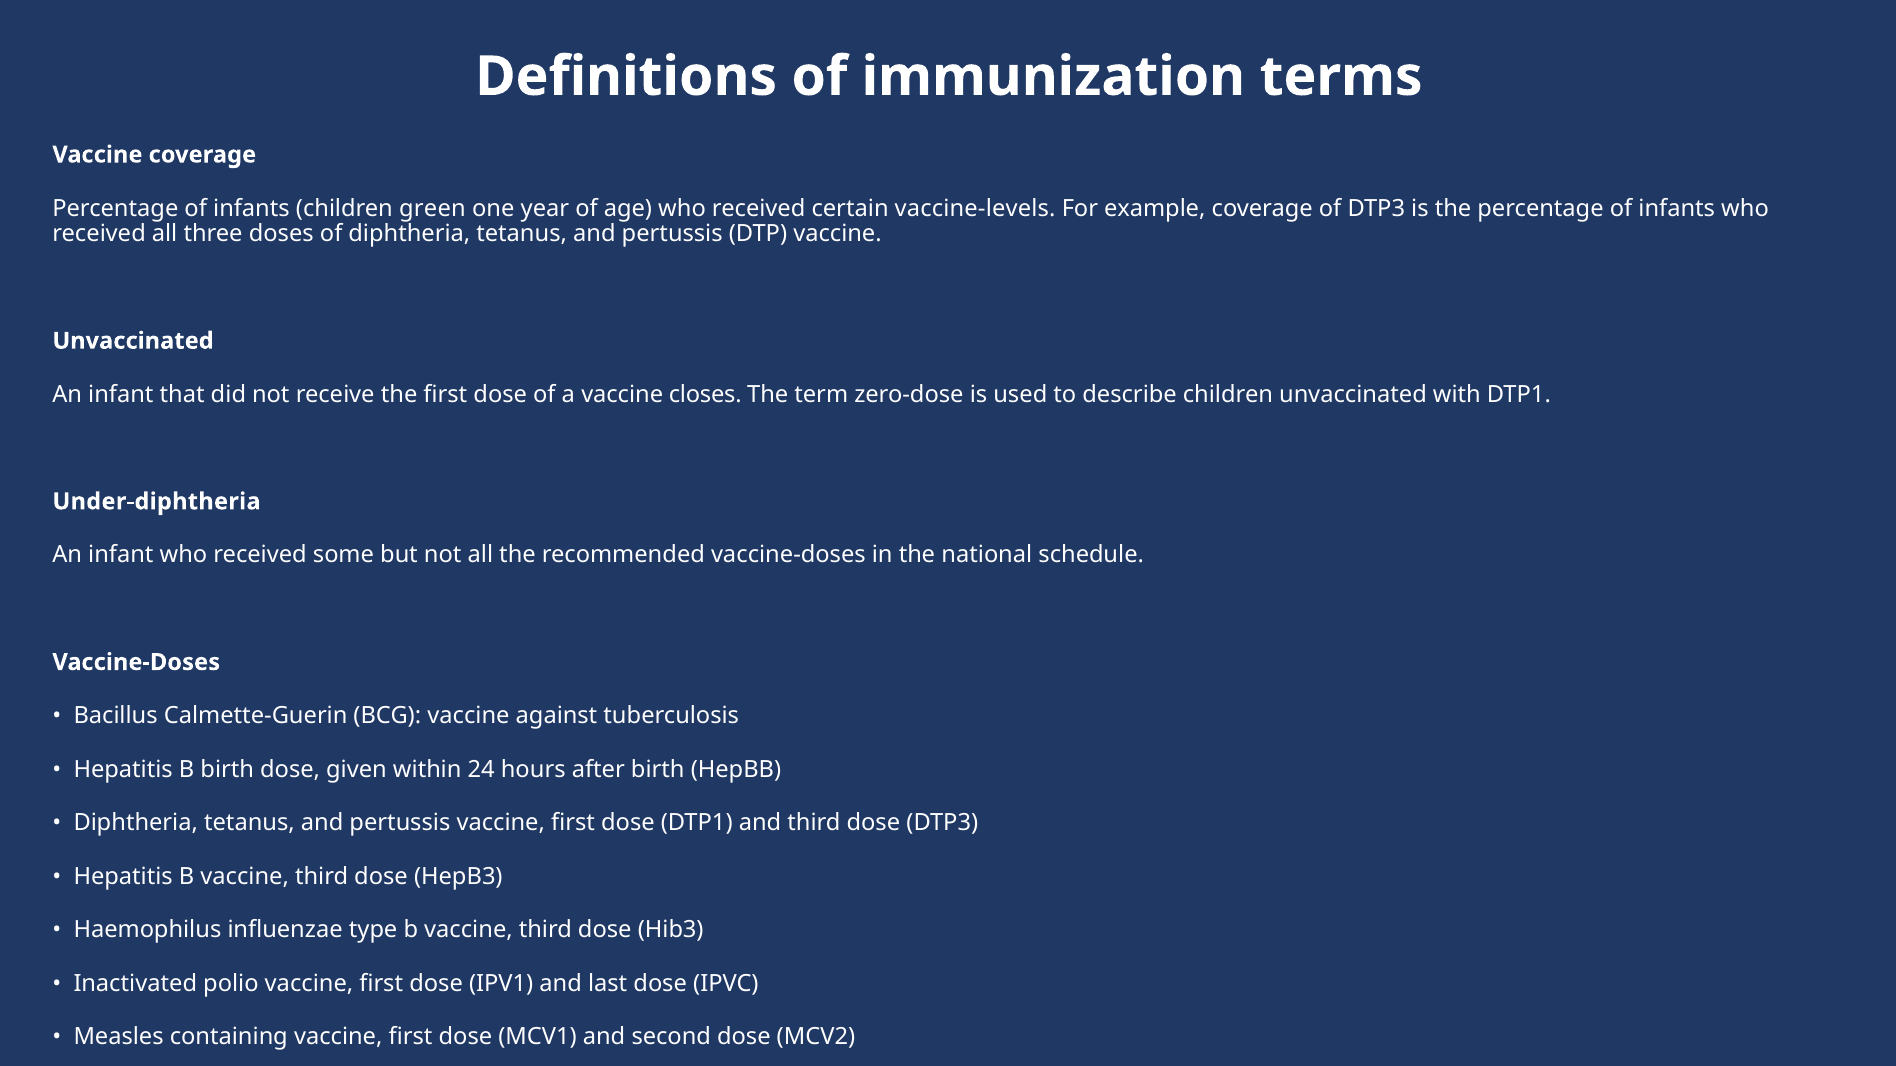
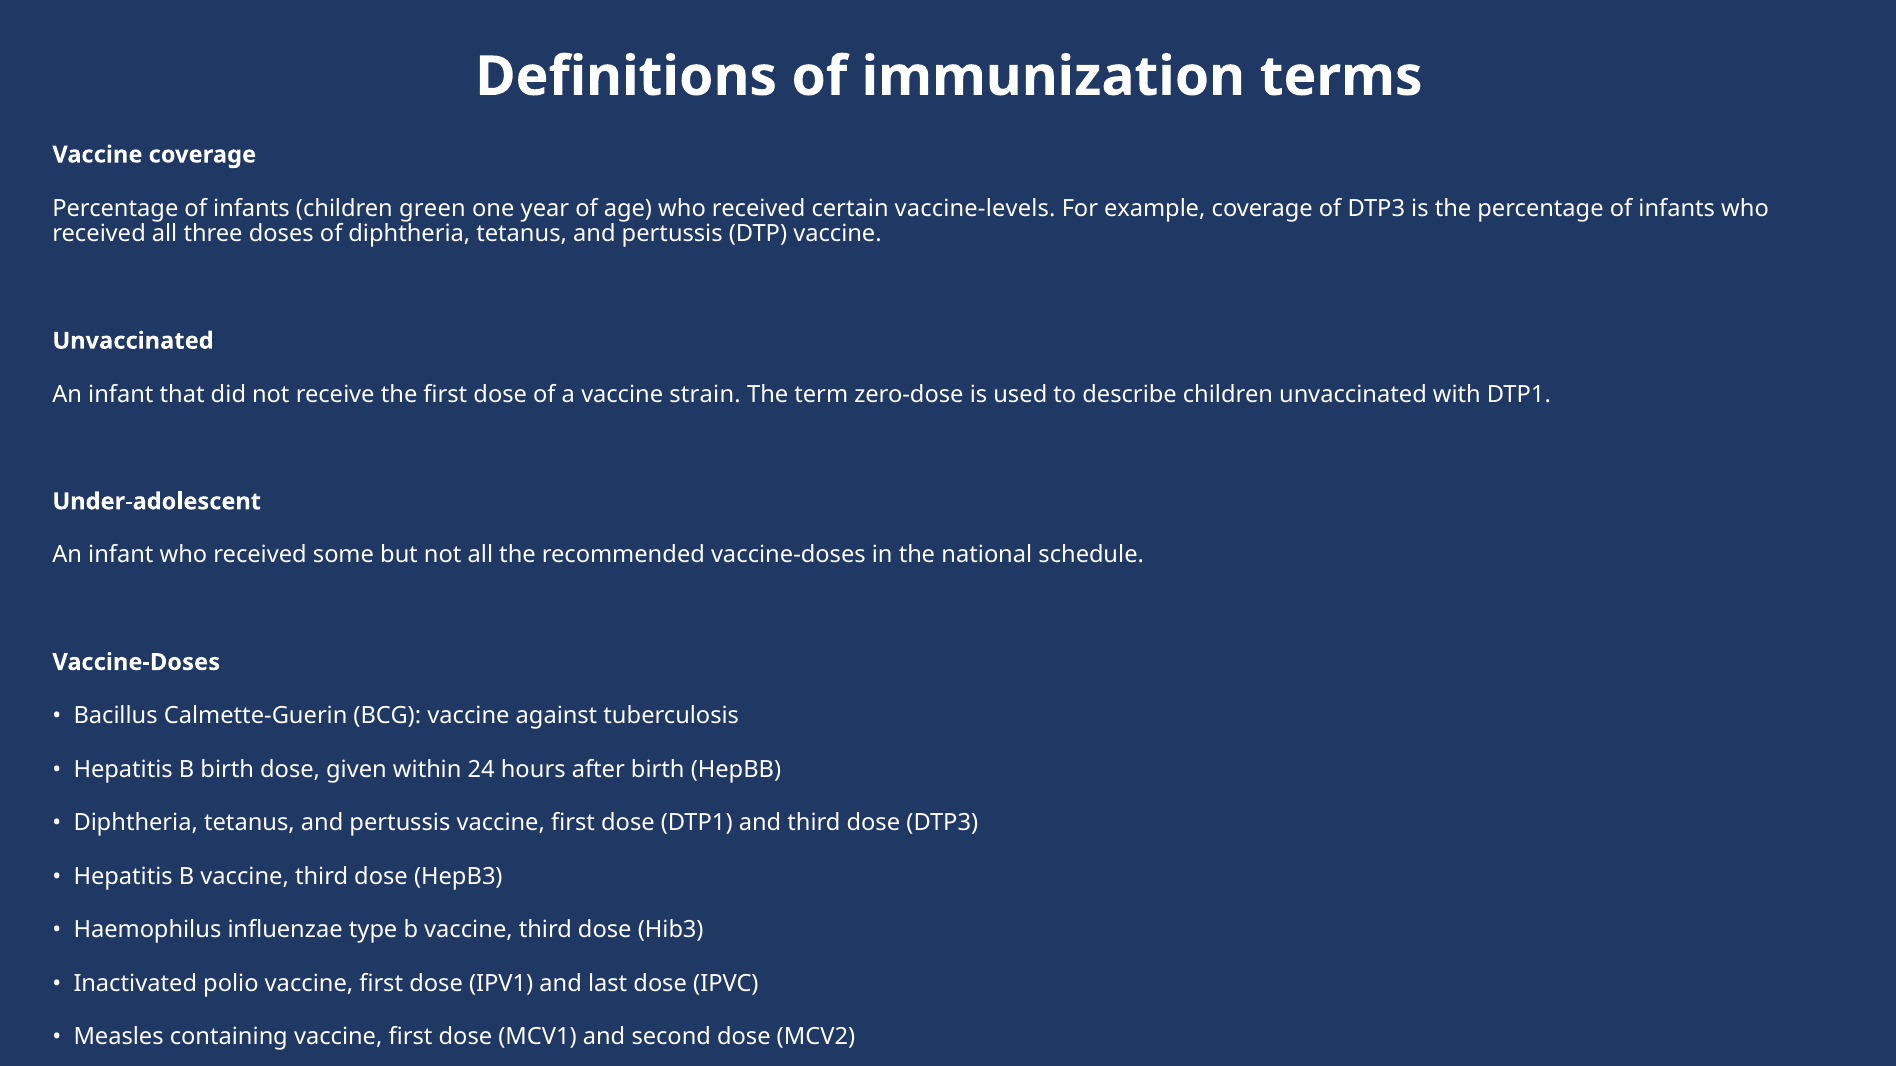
closes: closes -> strain
Under-diphtheria: Under-diphtheria -> Under-adolescent
